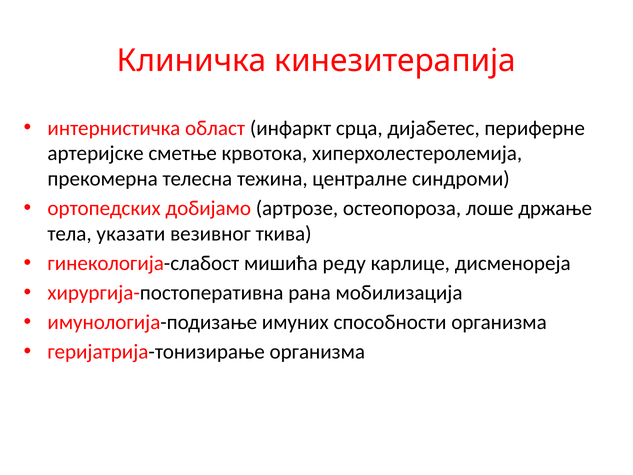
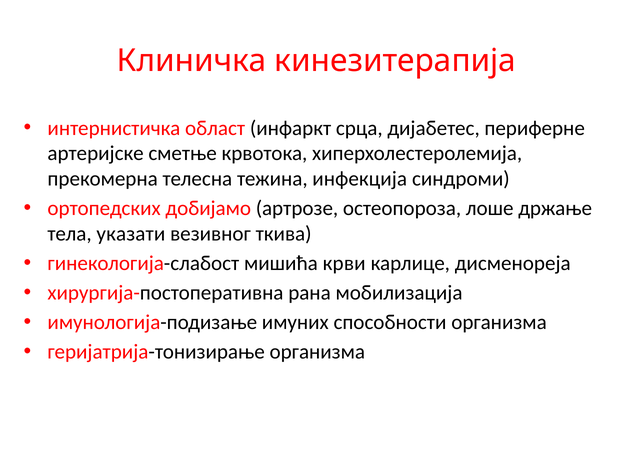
централне: централне -> инфекција
реду: реду -> крви
